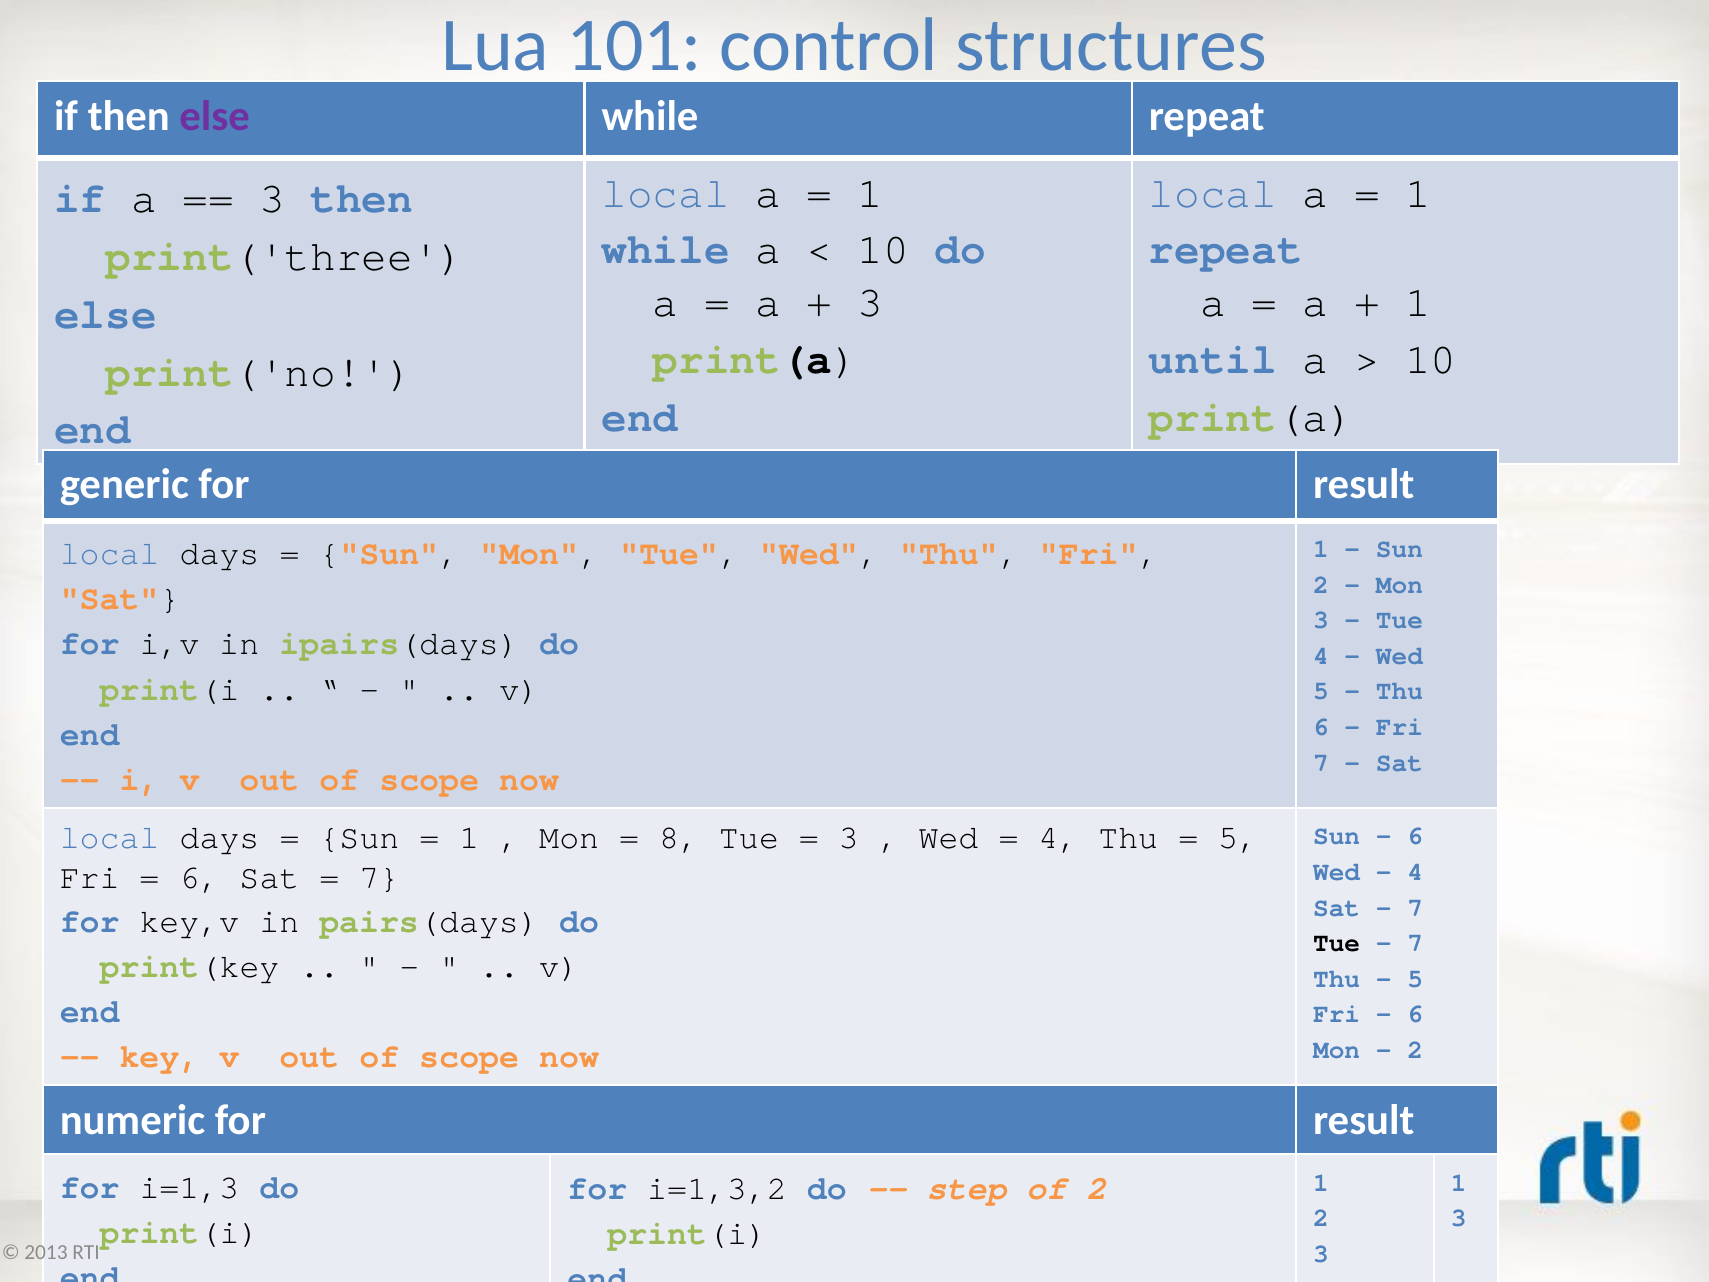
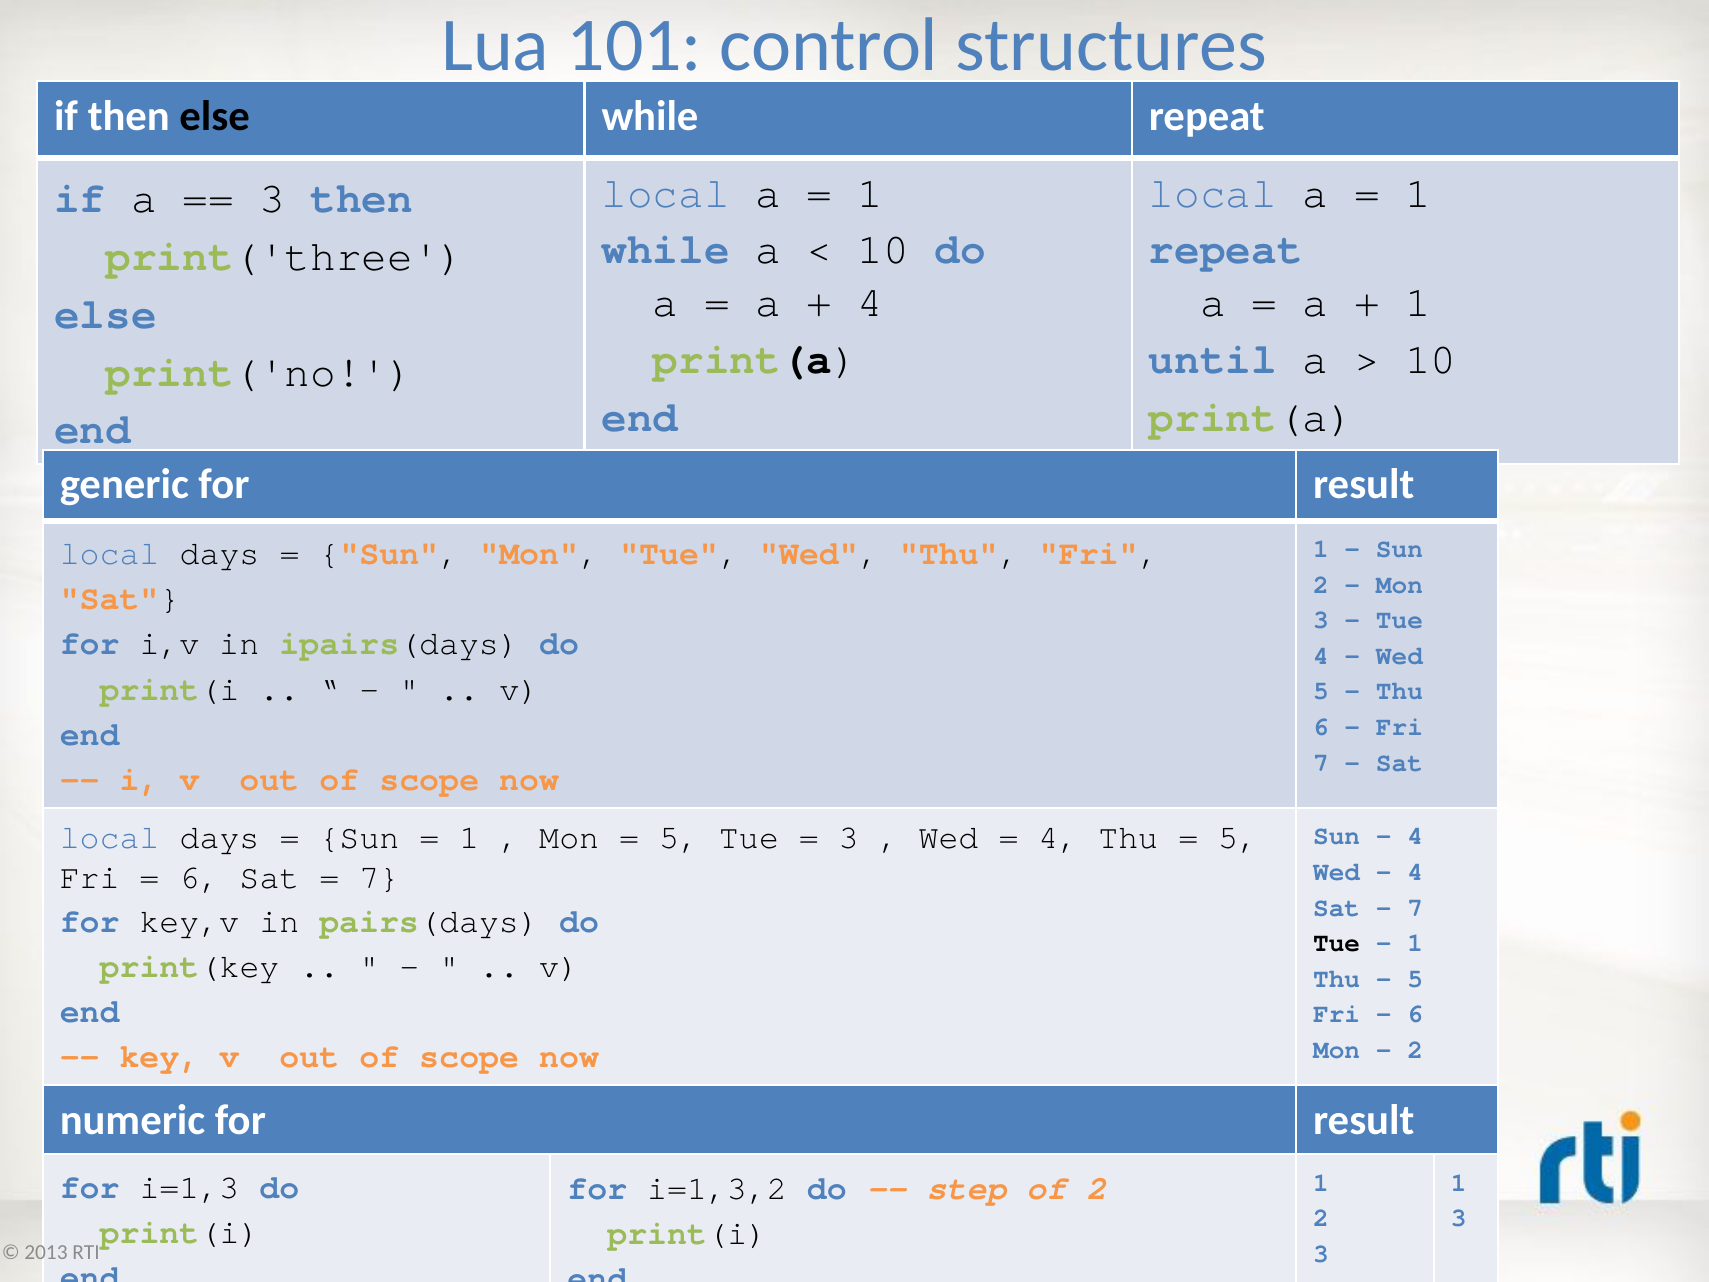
else at (215, 116) colour: purple -> black
3 at (871, 302): 3 -> 4
8 at (679, 837): 8 -> 5
6 at (1415, 836): 6 -> 4
7 at (1415, 943): 7 -> 1
